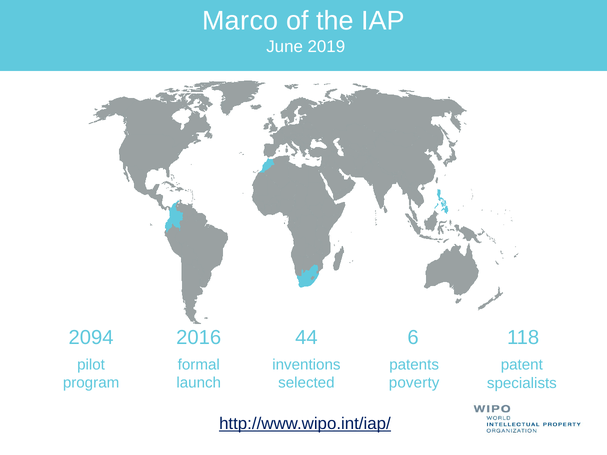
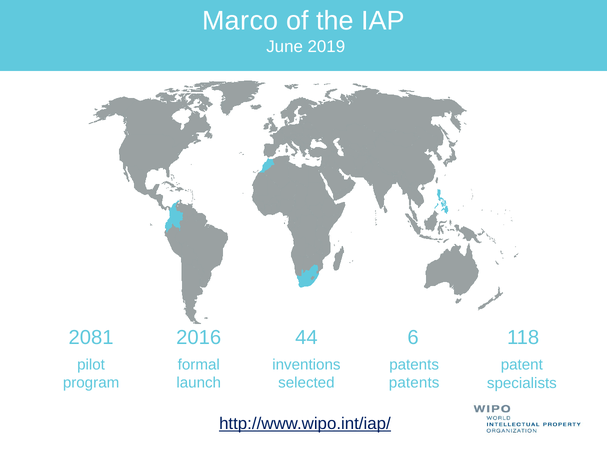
2094: 2094 -> 2081
poverty at (414, 383): poverty -> patents
